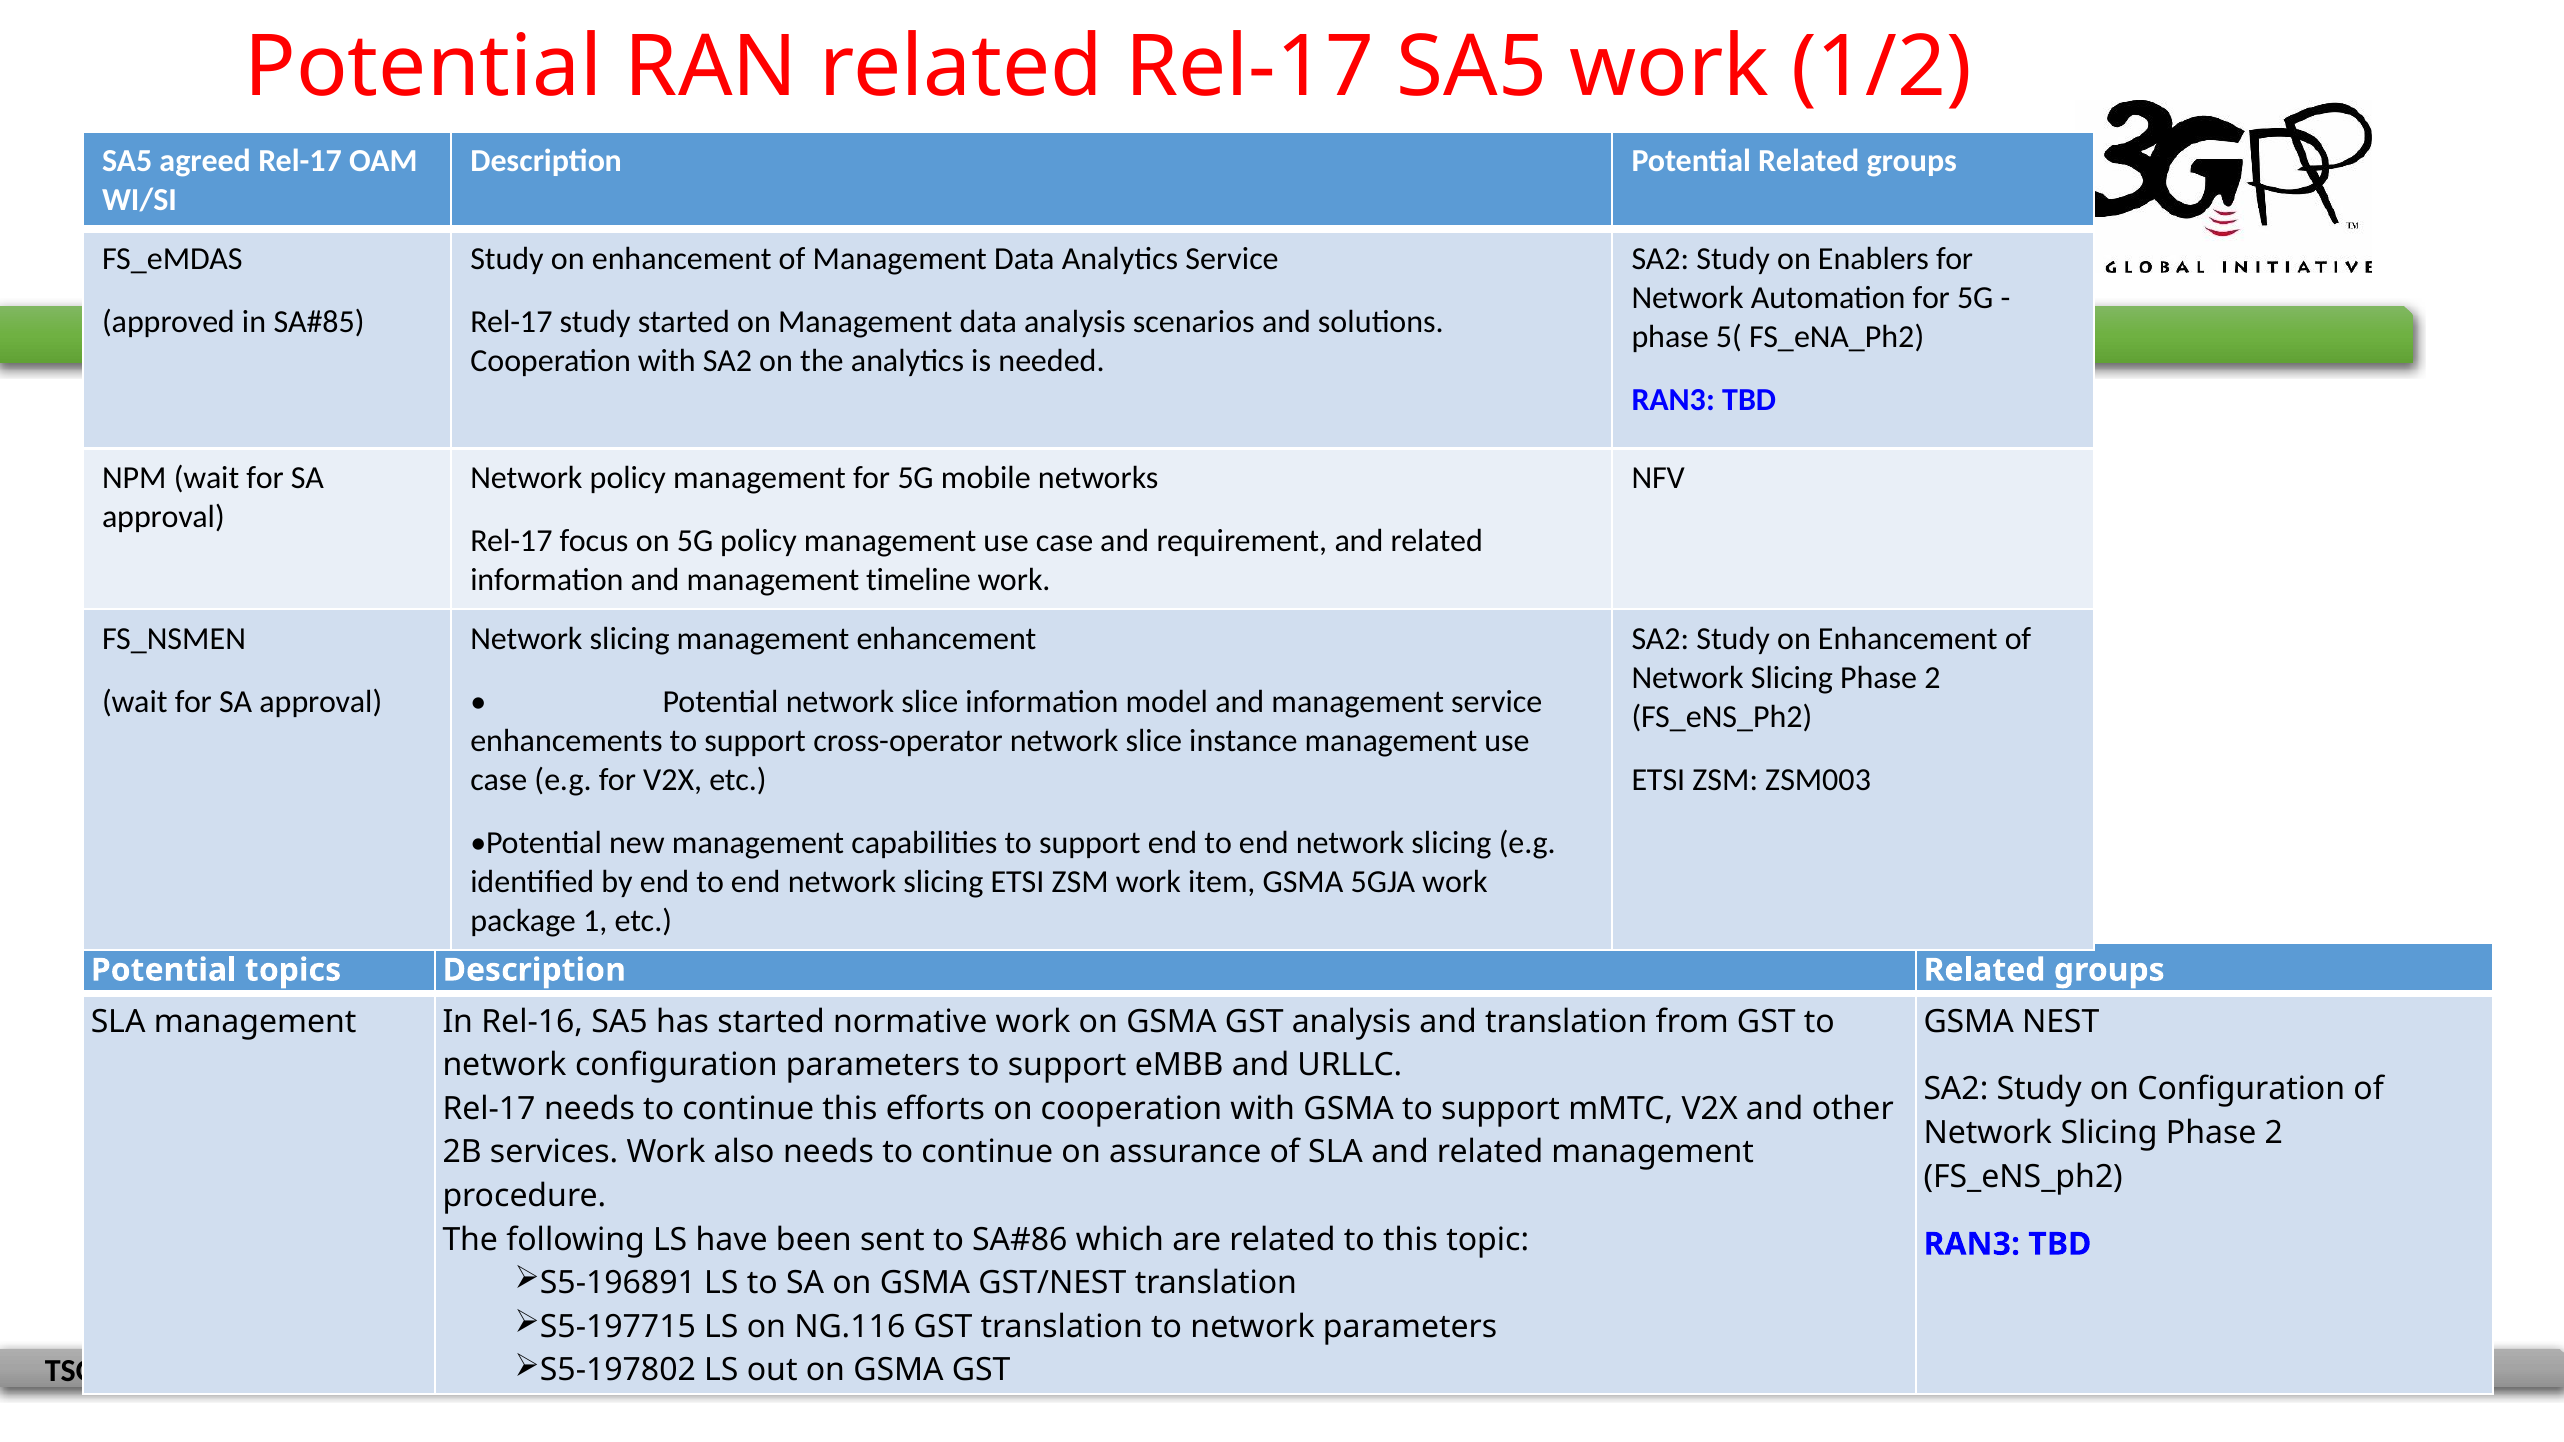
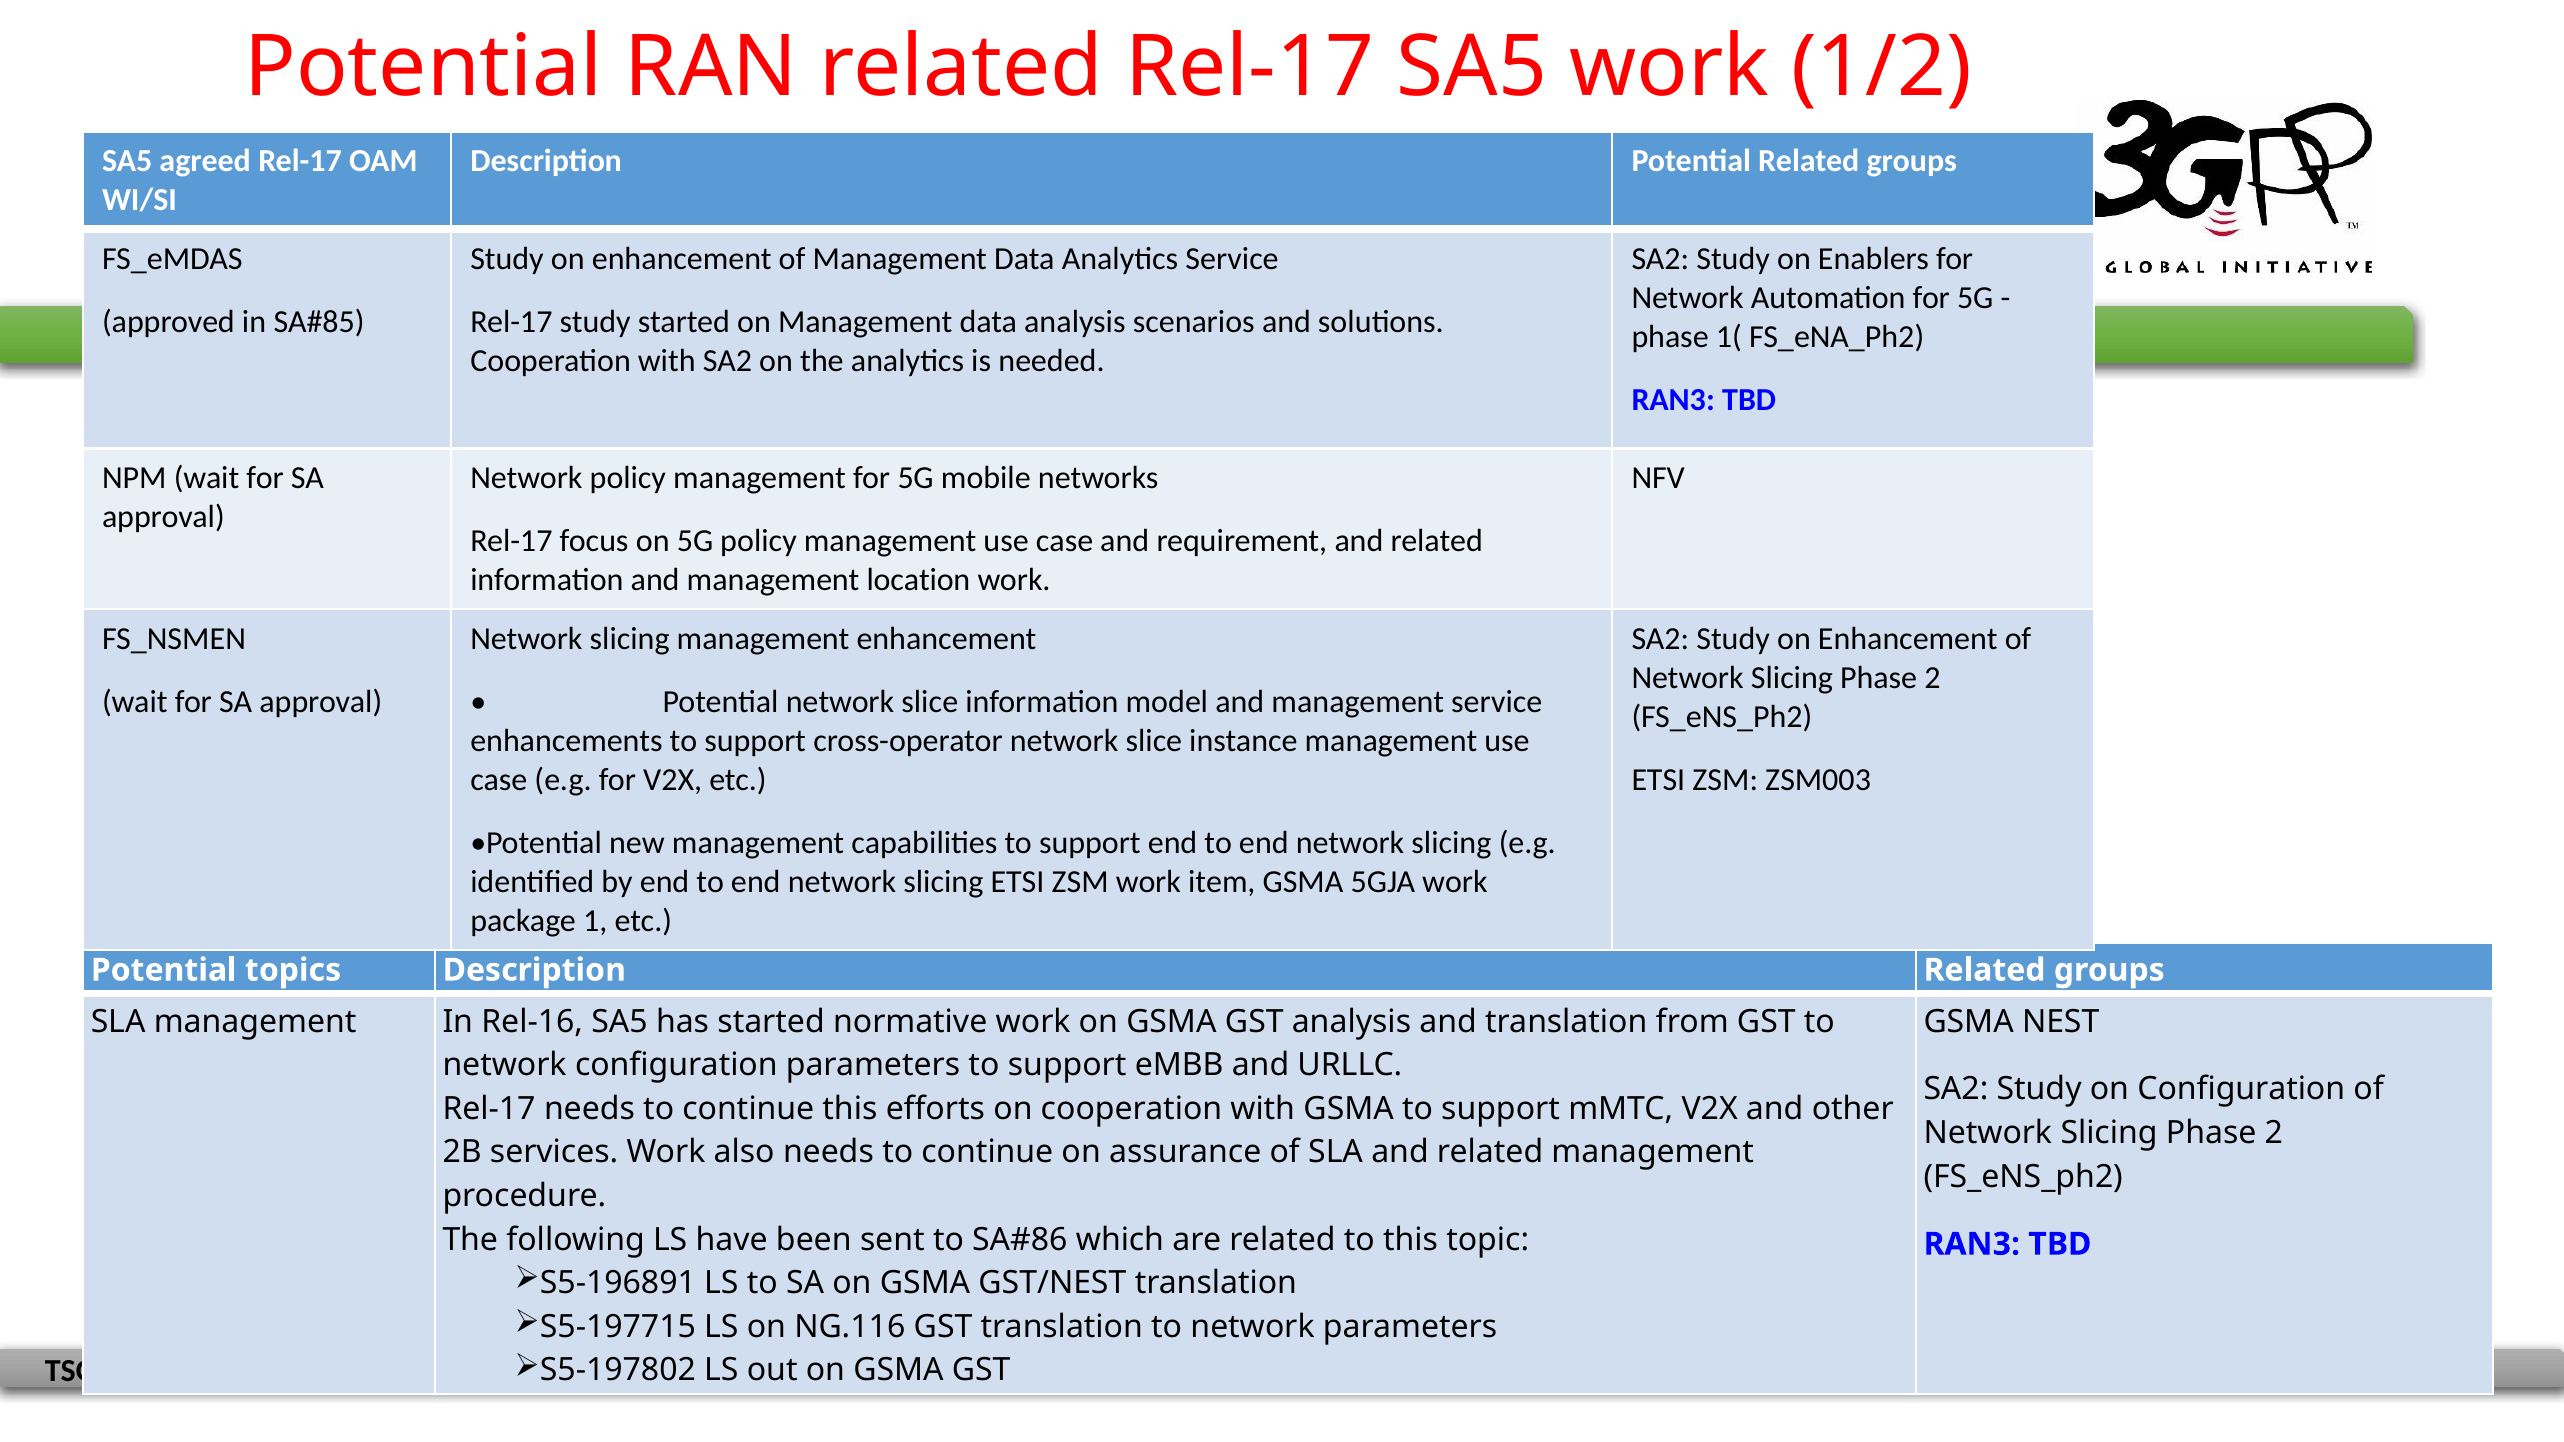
5(: 5( -> 1(
timeline: timeline -> location
